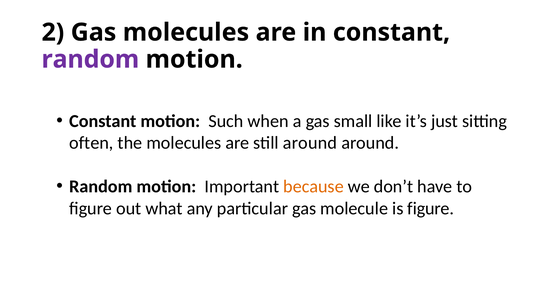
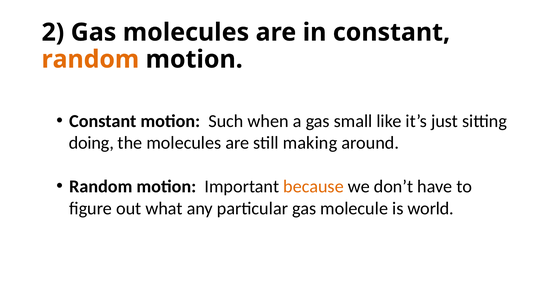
random at (90, 59) colour: purple -> orange
often: often -> doing
still around: around -> making
is figure: figure -> world
